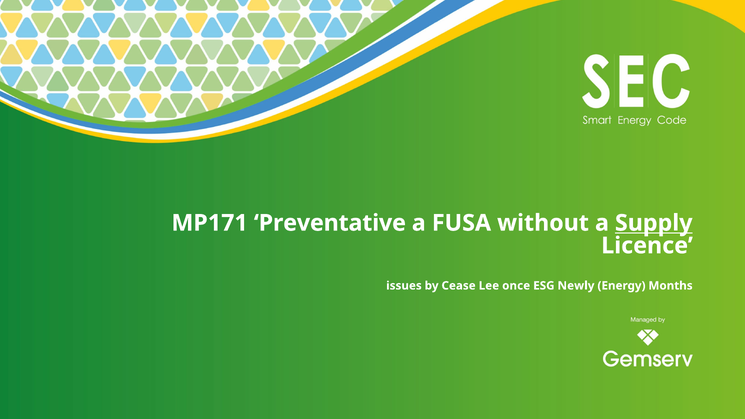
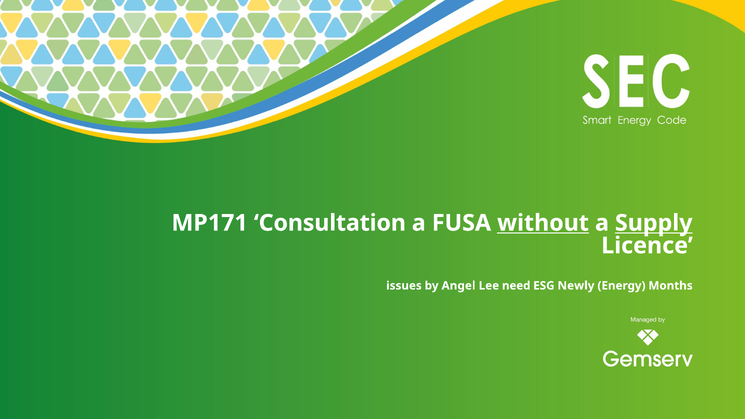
Preventative: Preventative -> Consultation
without underline: none -> present
Cease: Cease -> Angel
once: once -> need
